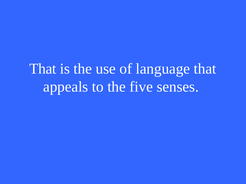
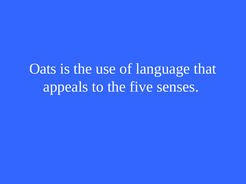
That at (43, 69): That -> Oats
